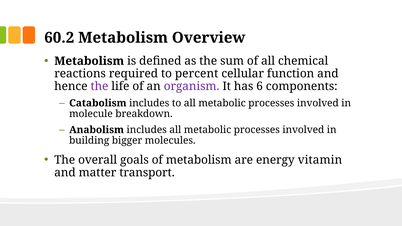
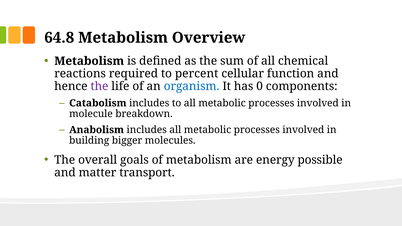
60.2: 60.2 -> 64.8
organism colour: purple -> blue
6: 6 -> 0
vitamin: vitamin -> possible
